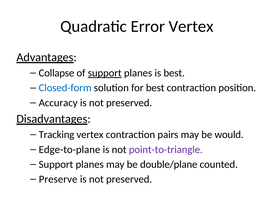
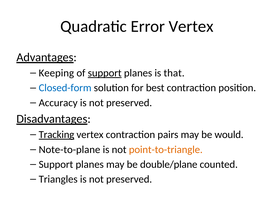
Collapse: Collapse -> Keeping
is best: best -> that
Tracking underline: none -> present
Edge-to-plane: Edge-to-plane -> Note-to-plane
point-to-triangle colour: purple -> orange
Preserve: Preserve -> Triangles
